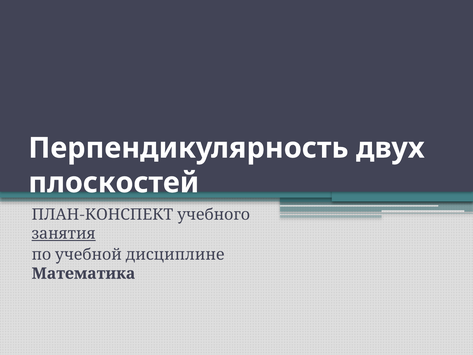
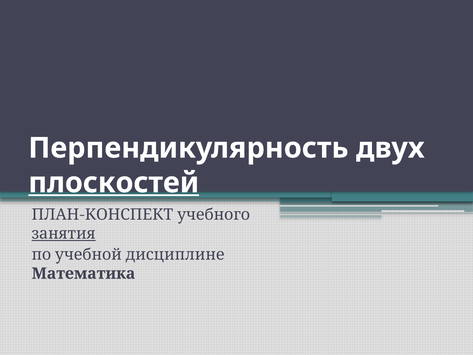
плоскостей underline: none -> present
